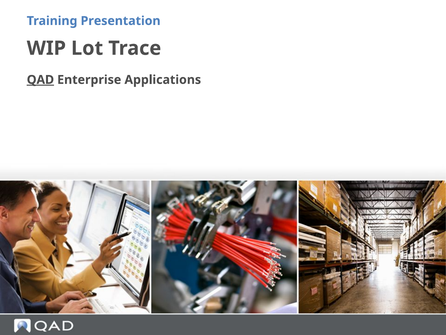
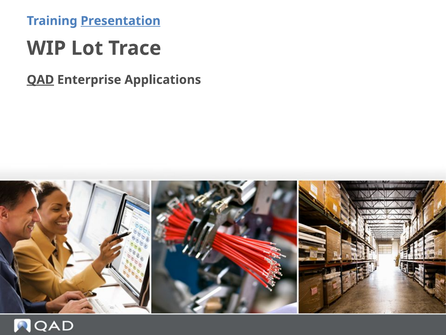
Presentation underline: none -> present
